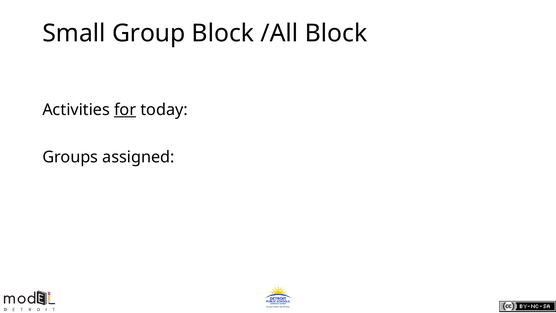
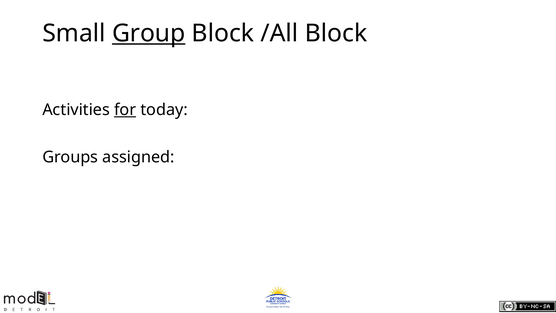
Group underline: none -> present
